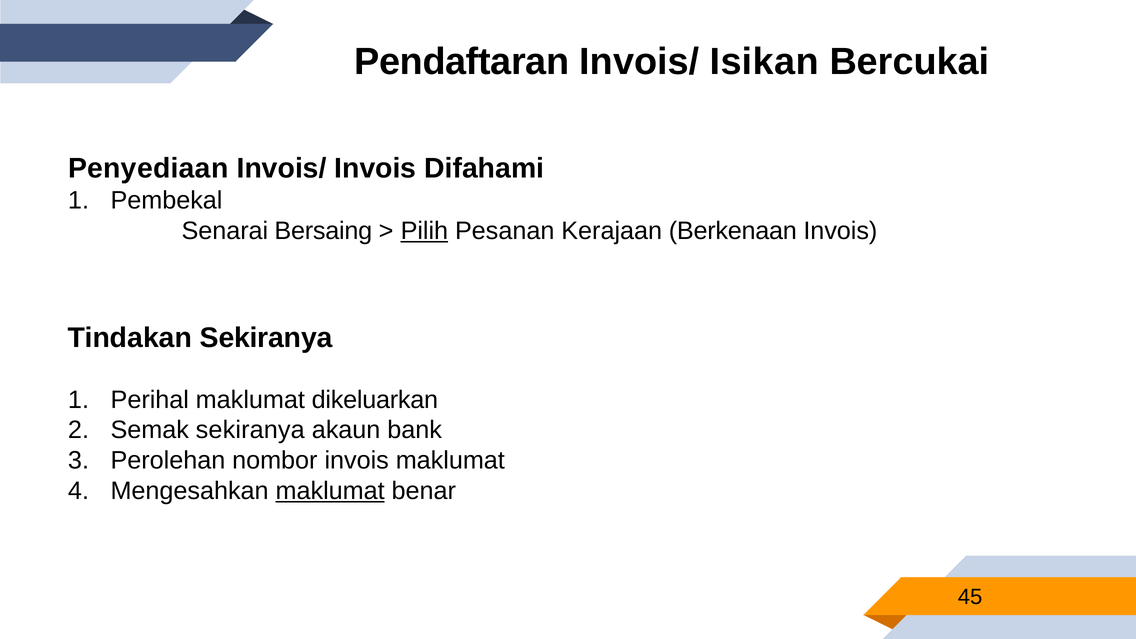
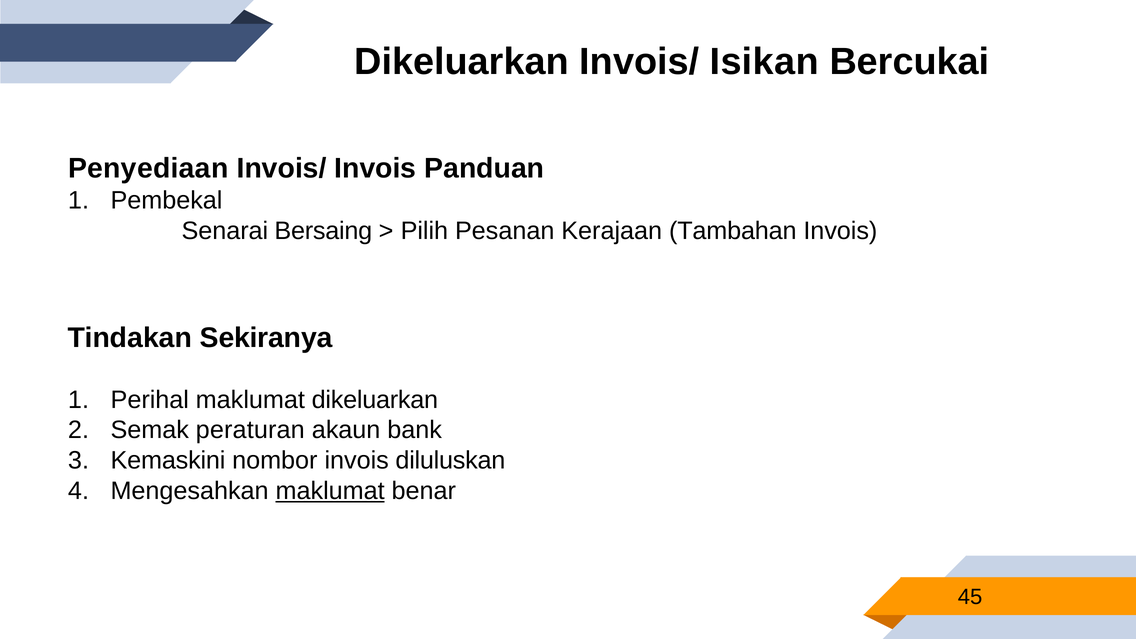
Pendaftaran at (462, 62): Pendaftaran -> Dikeluarkan
Difahami: Difahami -> Panduan
Pilih underline: present -> none
Berkenaan: Berkenaan -> Tambahan
Semak sekiranya: sekiranya -> peraturan
Perolehan: Perolehan -> Kemaskini
invois maklumat: maklumat -> diluluskan
